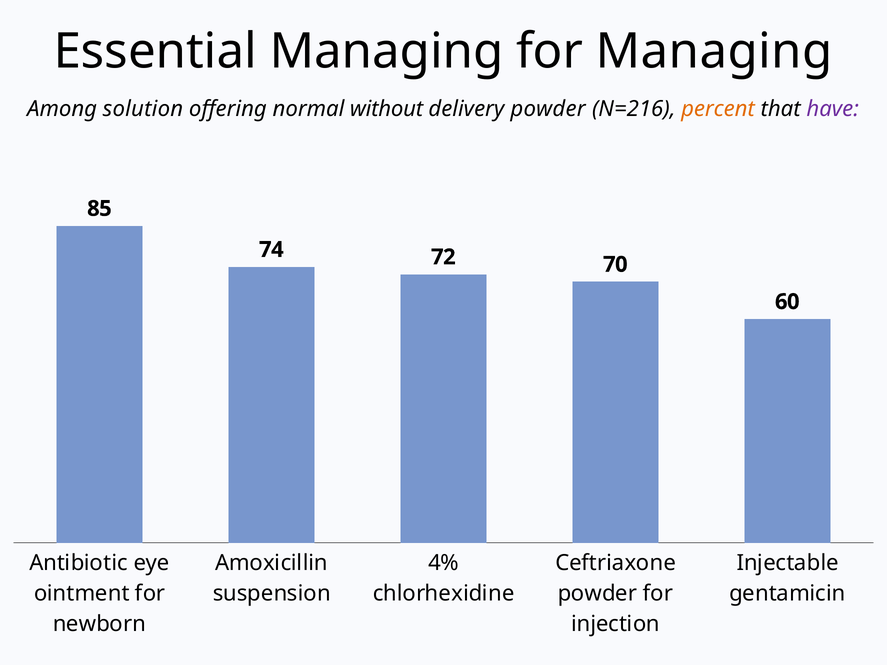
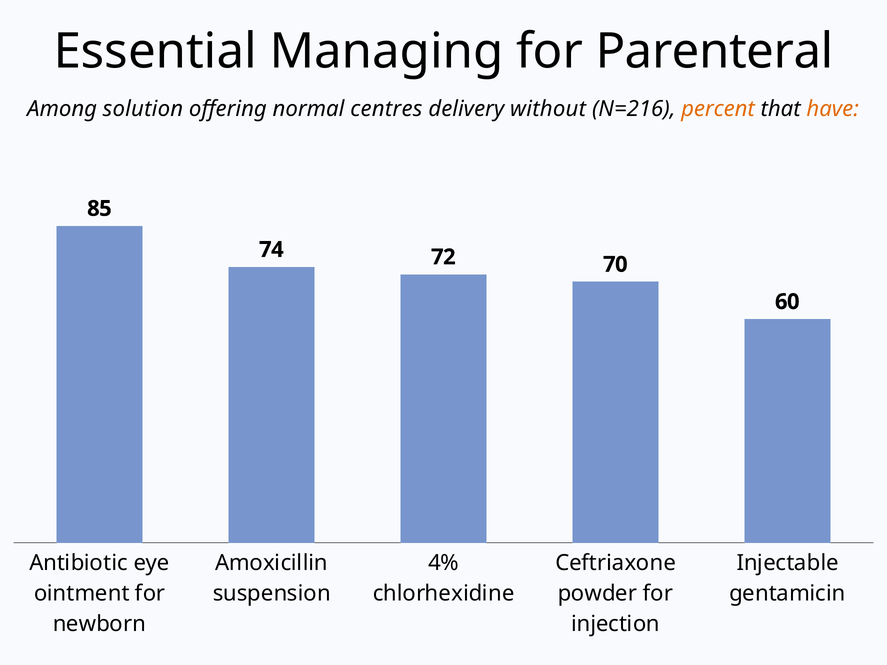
for Managing: Managing -> Parenteral
without: without -> centres
delivery powder: powder -> without
have colour: purple -> orange
